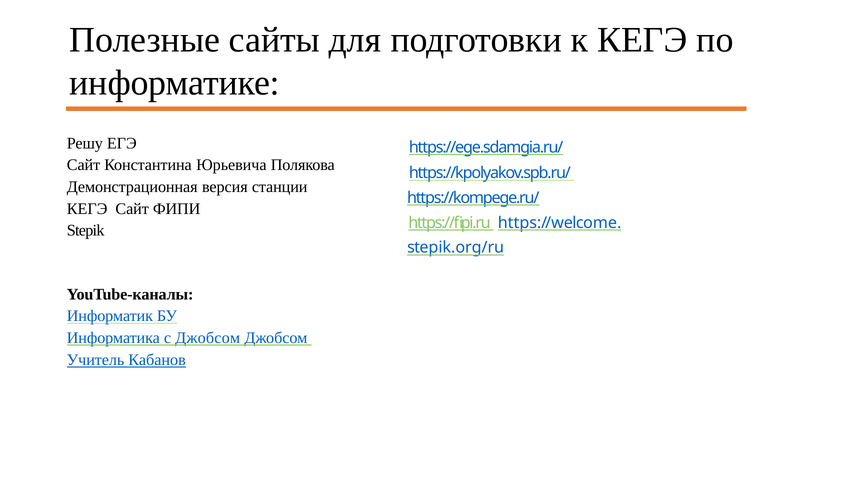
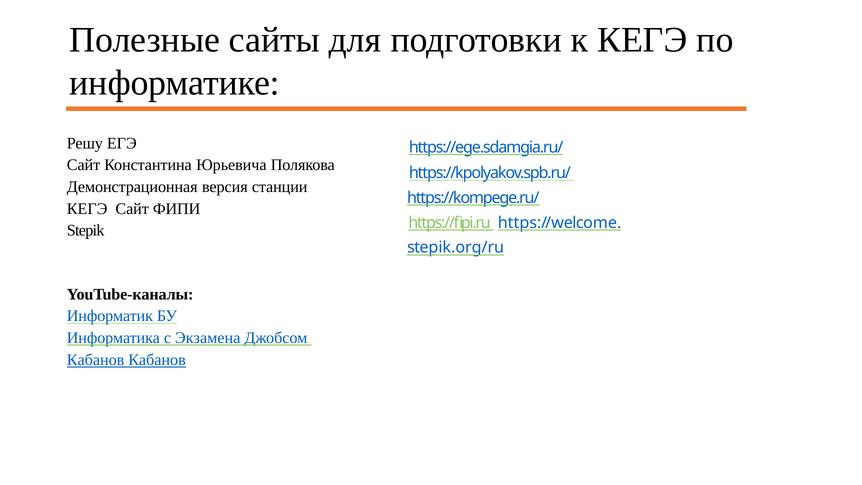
с Джобсом: Джобсом -> Экзамена
Учитель at (96, 360): Учитель -> Кабанов
